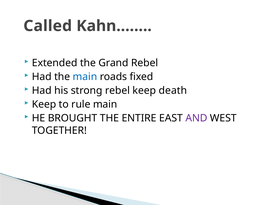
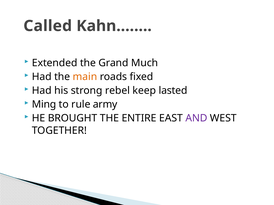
Grand Rebel: Rebel -> Much
main at (85, 77) colour: blue -> orange
death: death -> lasted
Keep at (44, 105): Keep -> Ming
rule main: main -> army
